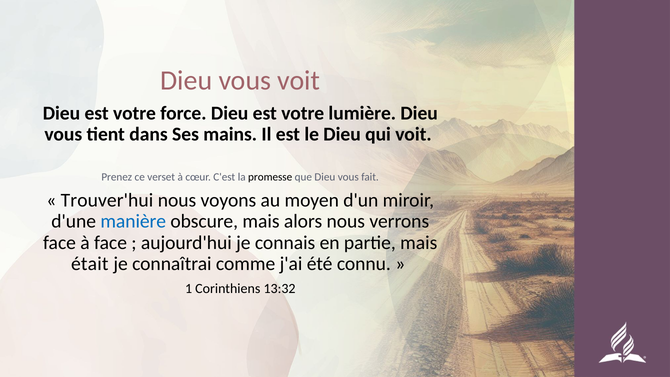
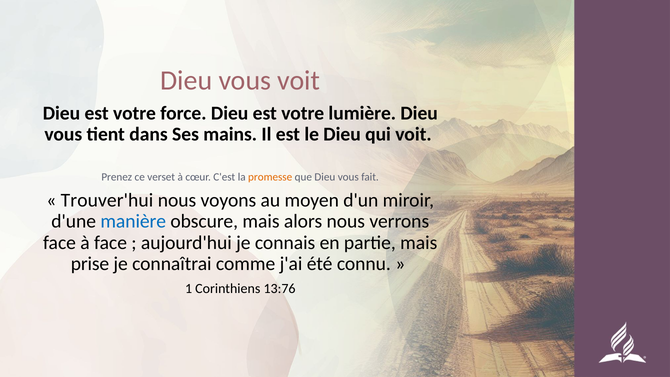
promesse colour: black -> orange
était: était -> prise
13:32: 13:32 -> 13:76
